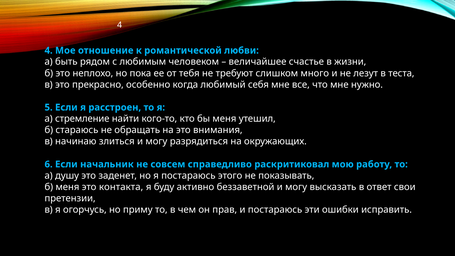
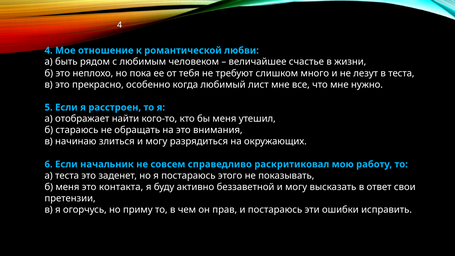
себя: себя -> лист
стремление: стремление -> отображает
а душу: душу -> теста
